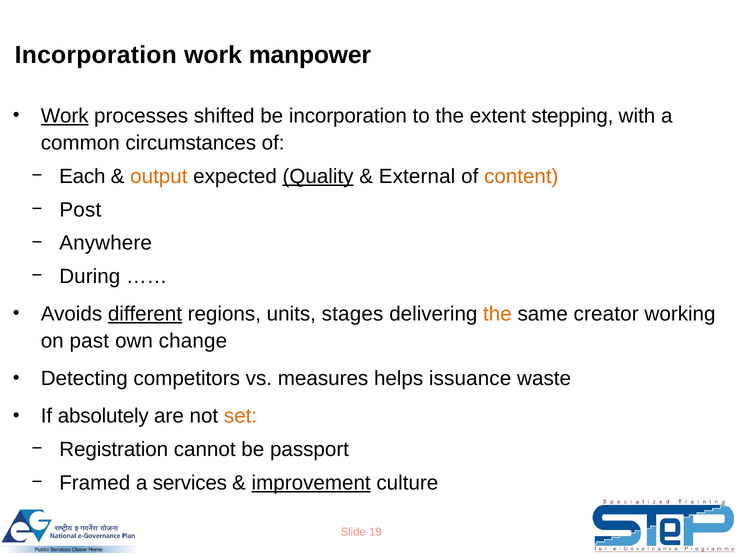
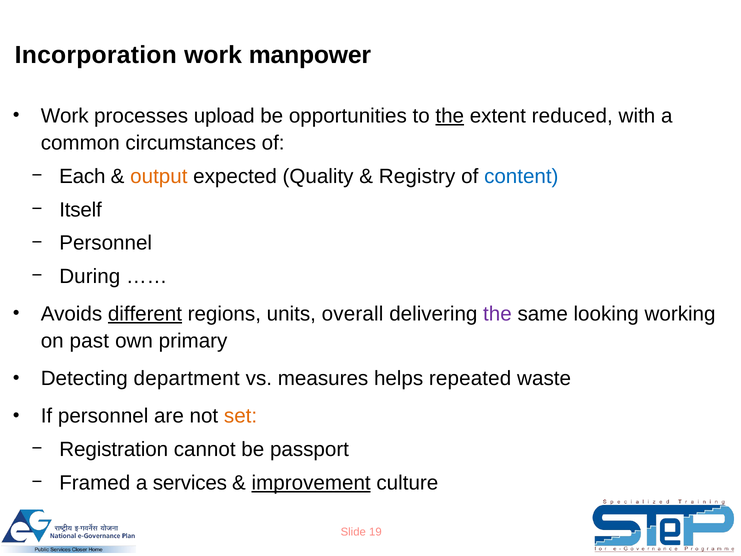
Work at (65, 116) underline: present -> none
shifted: shifted -> upload
be incorporation: incorporation -> opportunities
the at (450, 116) underline: none -> present
stepping: stepping -> reduced
Quality underline: present -> none
External: External -> Registry
content colour: orange -> blue
Post: Post -> Itself
Anywhere at (106, 243): Anywhere -> Personnel
stages: stages -> overall
the at (497, 314) colour: orange -> purple
creator: creator -> looking
change: change -> primary
competitors: competitors -> department
issuance: issuance -> repeated
If absolutely: absolutely -> personnel
